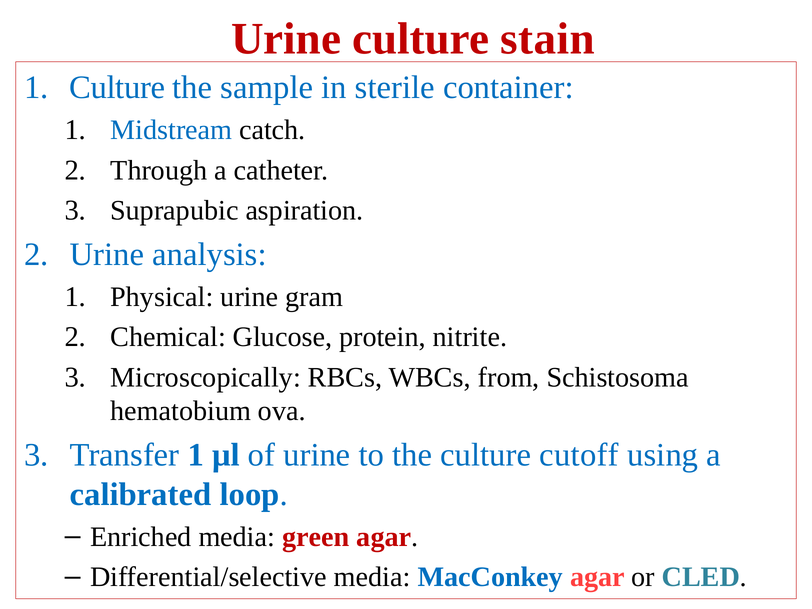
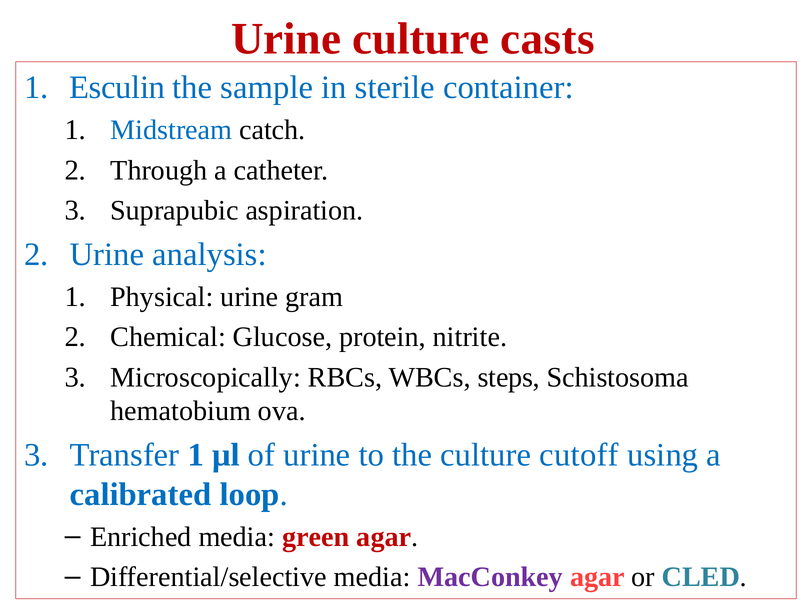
stain: stain -> casts
1 Culture: Culture -> Esculin
from: from -> steps
MacConkey colour: blue -> purple
